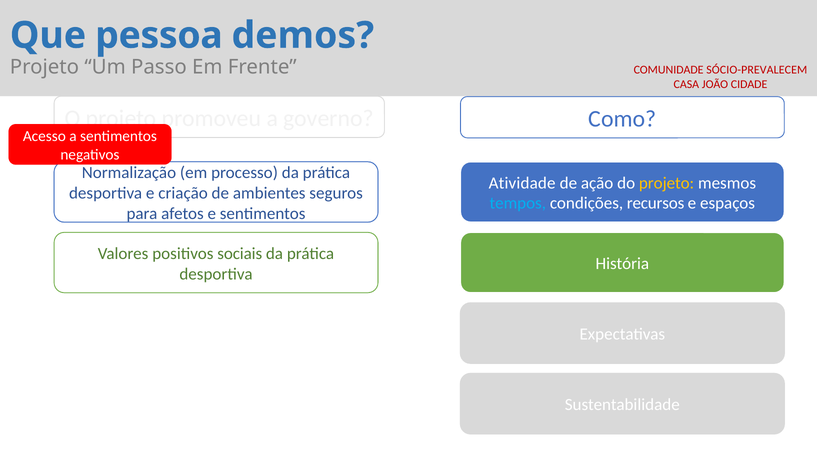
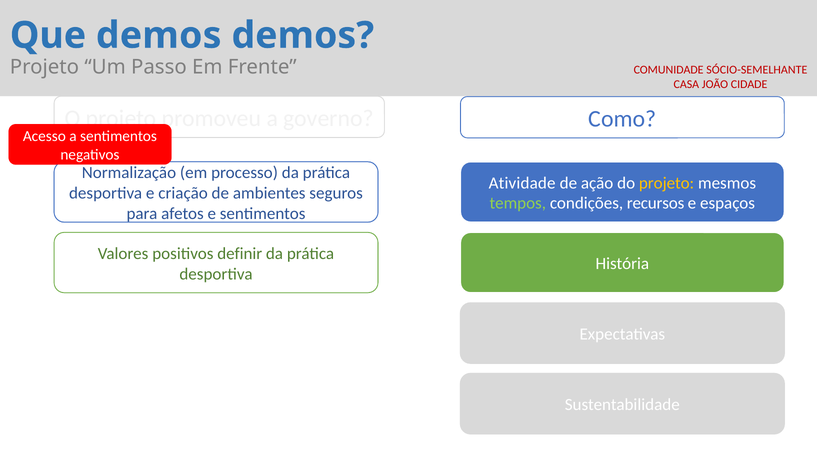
Que pessoa: pessoa -> demos
SÓCIO-PREVALECEM: SÓCIO-PREVALECEM -> SÓCIO-SEMELHANTE
tempos colour: light blue -> light green
sociais: sociais -> definir
